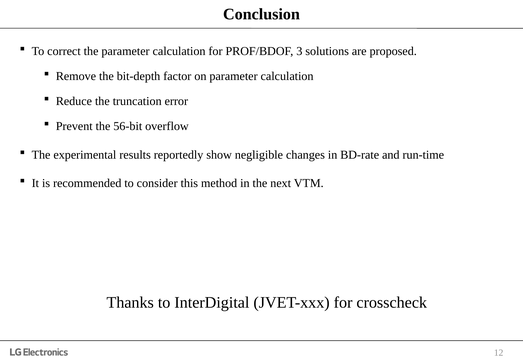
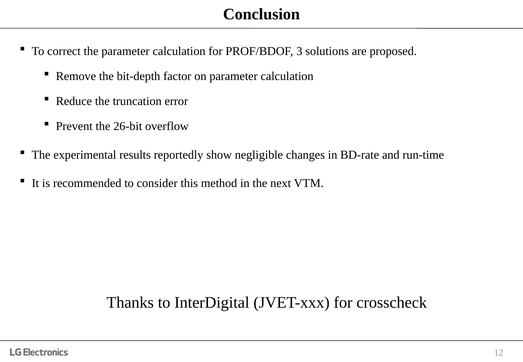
56-bit: 56-bit -> 26-bit
